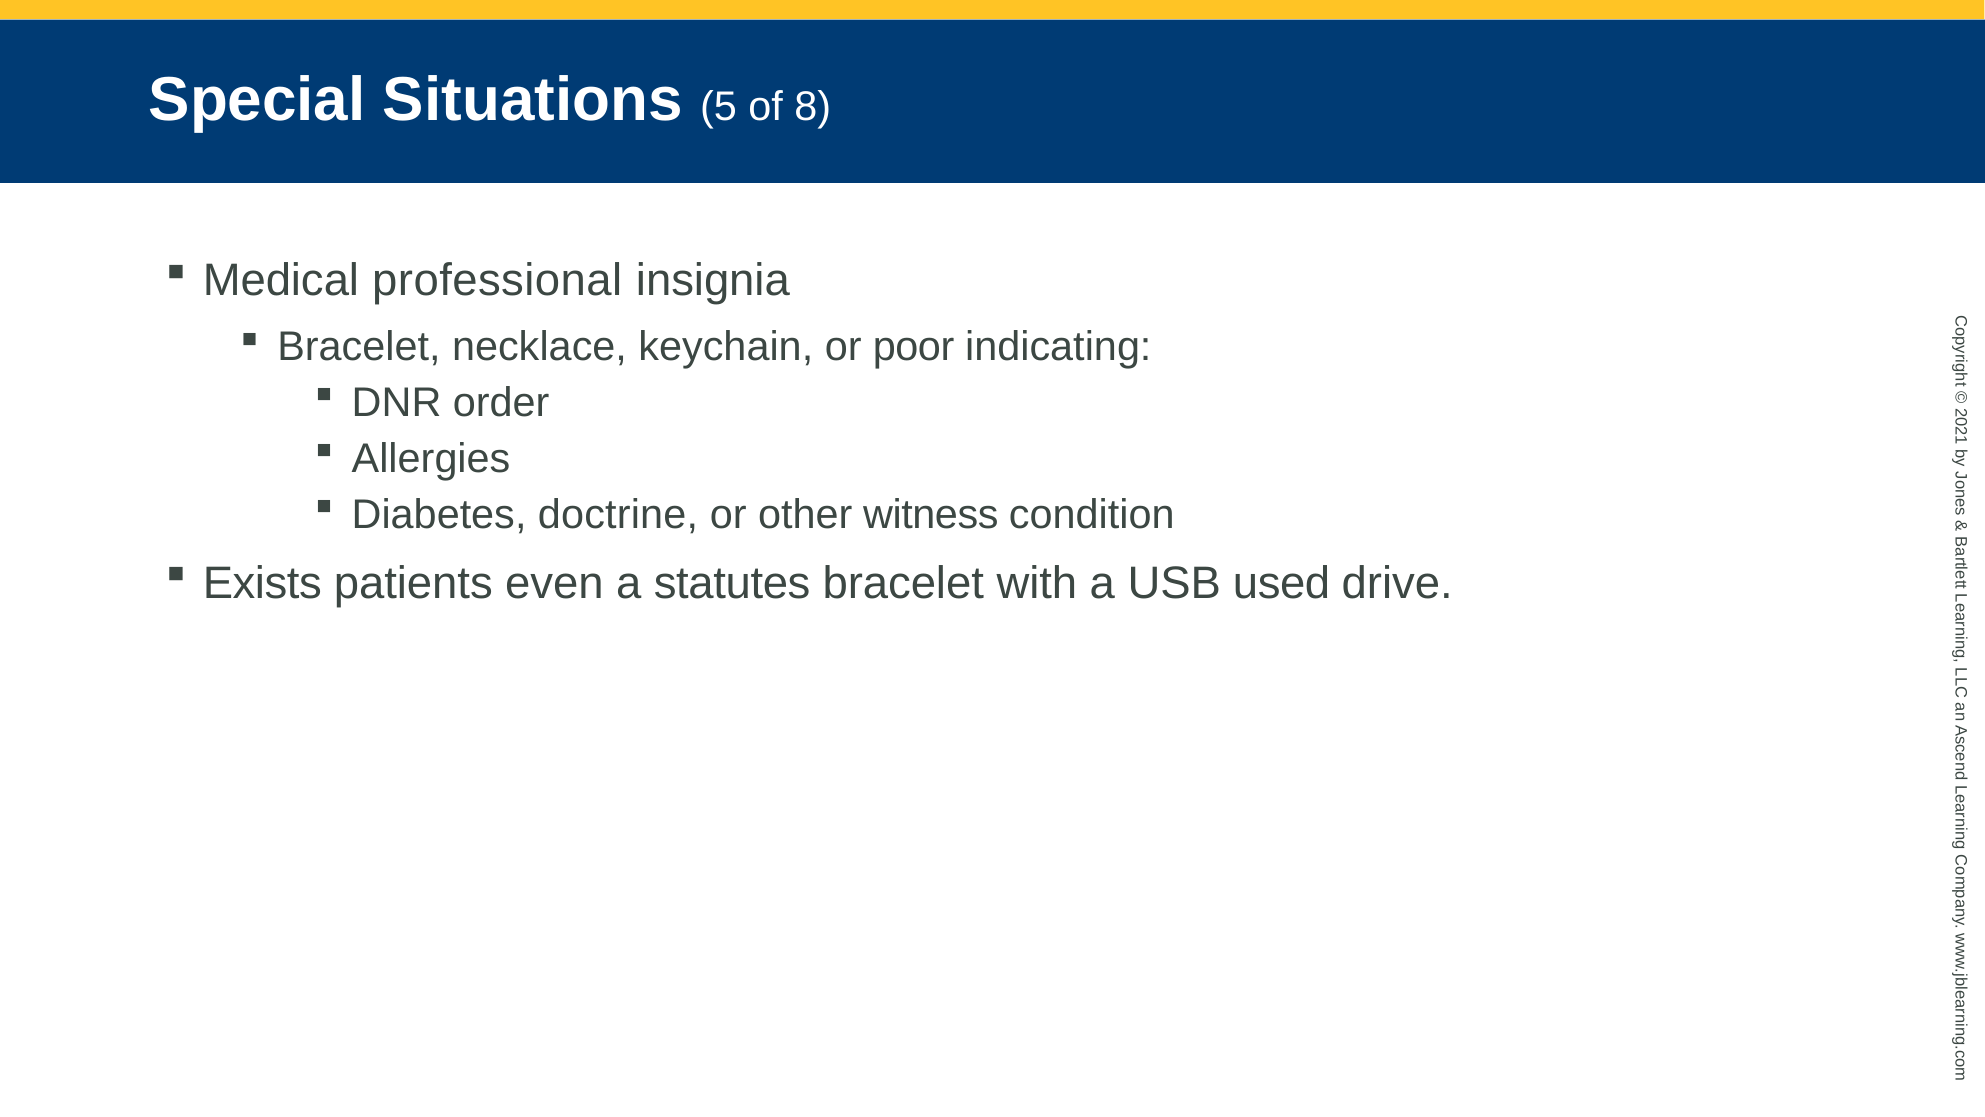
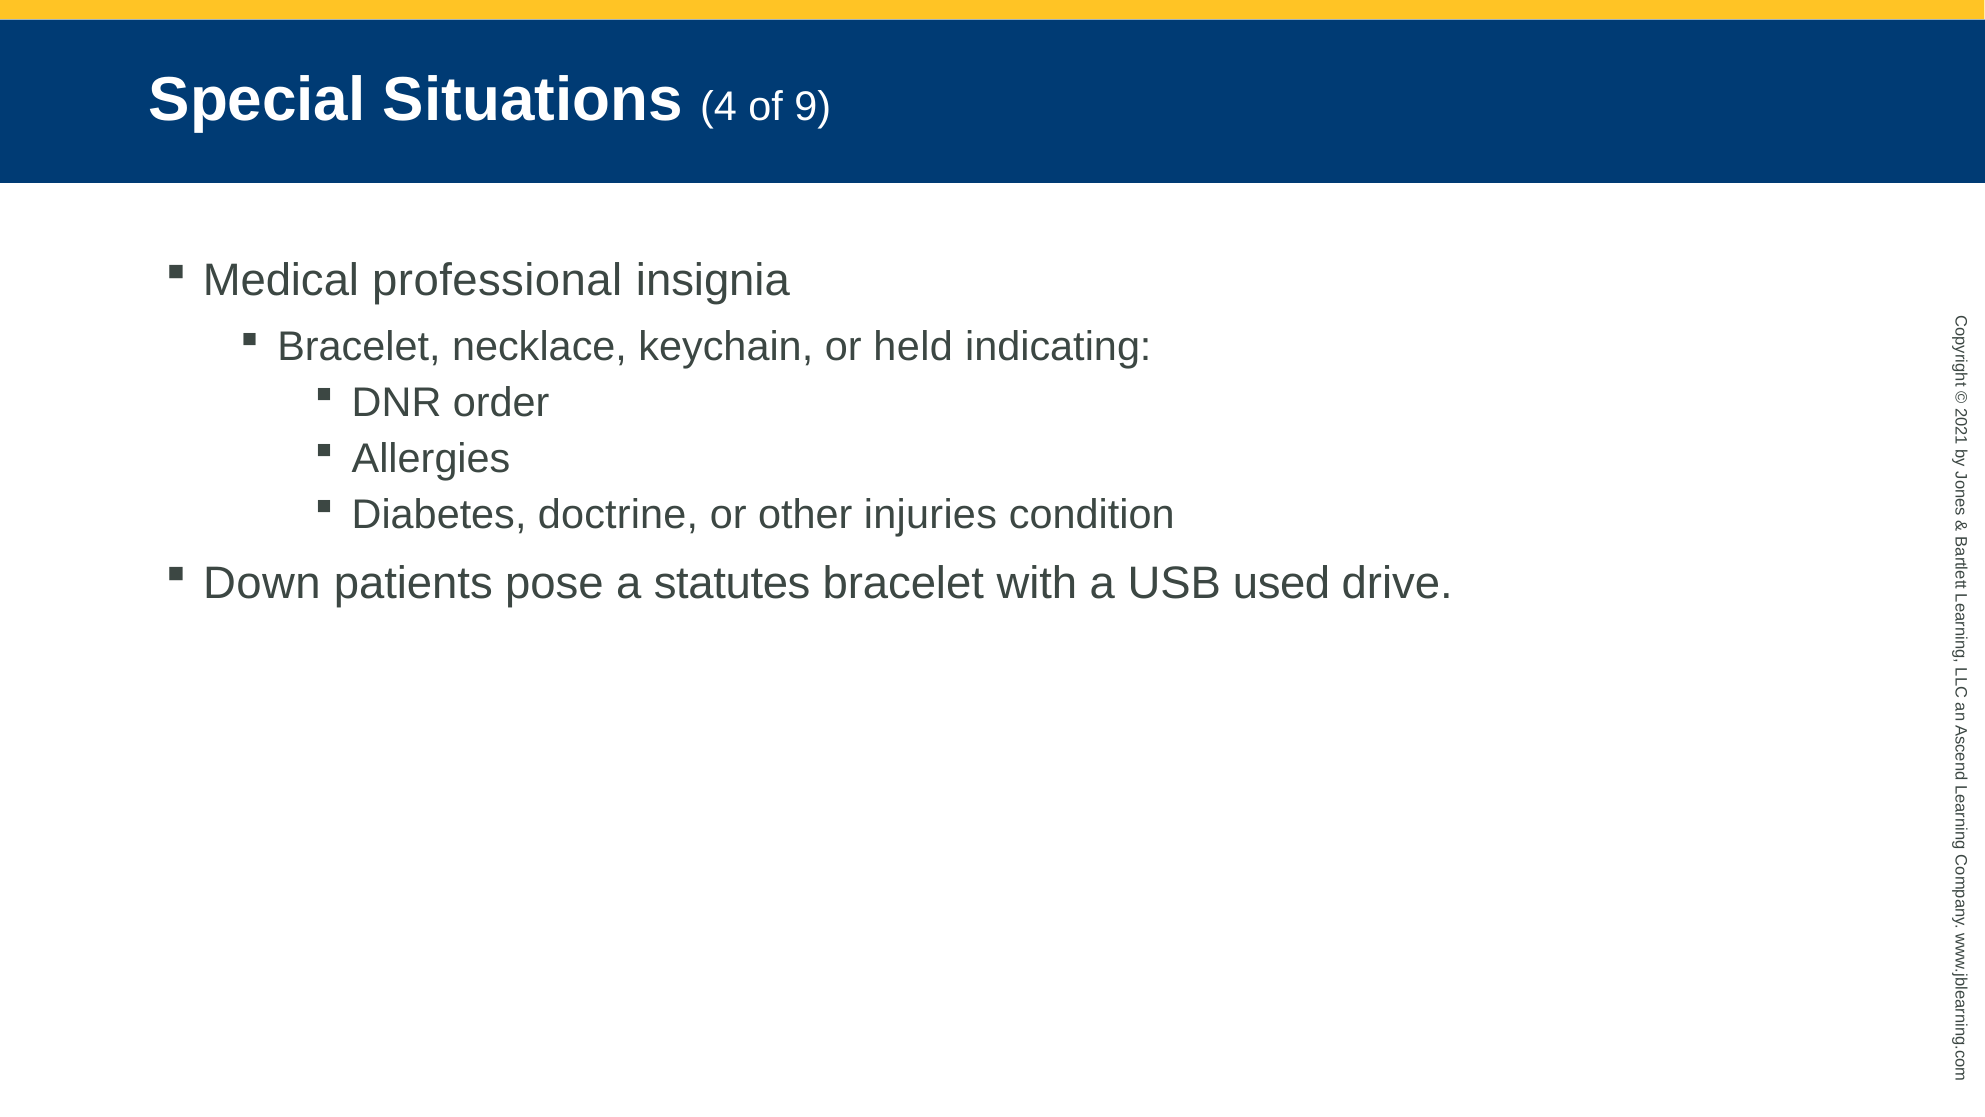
5: 5 -> 4
8: 8 -> 9
poor: poor -> held
witness: witness -> injuries
Exists: Exists -> Down
even: even -> pose
